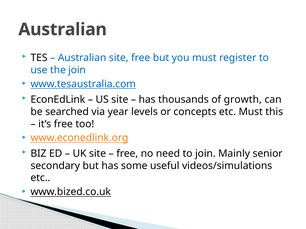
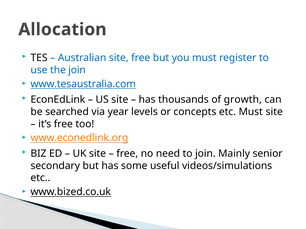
Australian at (63, 30): Australian -> Allocation
Must this: this -> site
